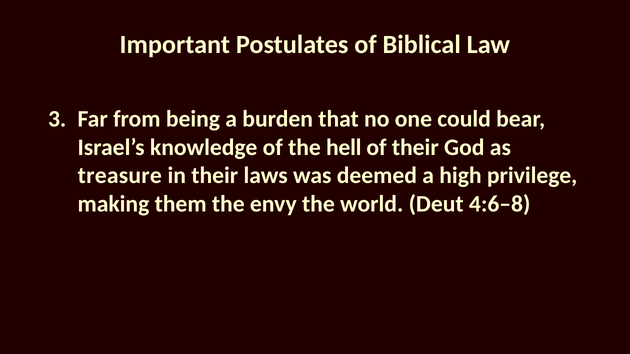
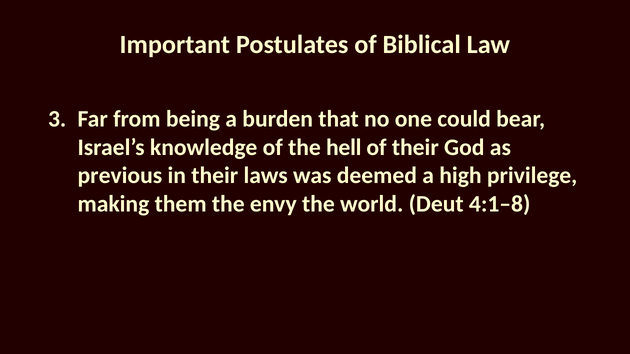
treasure: treasure -> previous
4:6–8: 4:6–8 -> 4:1–8
